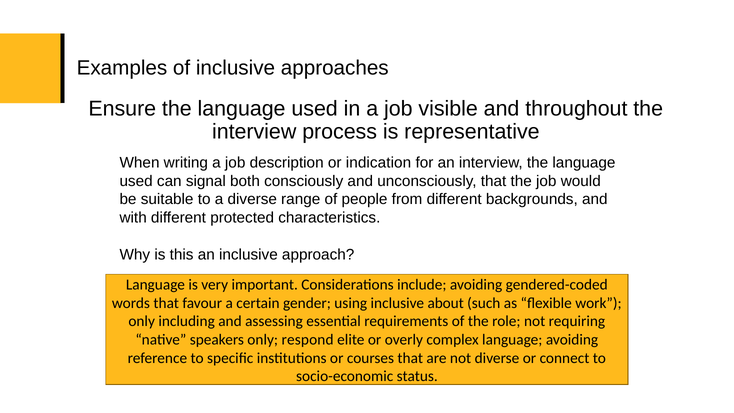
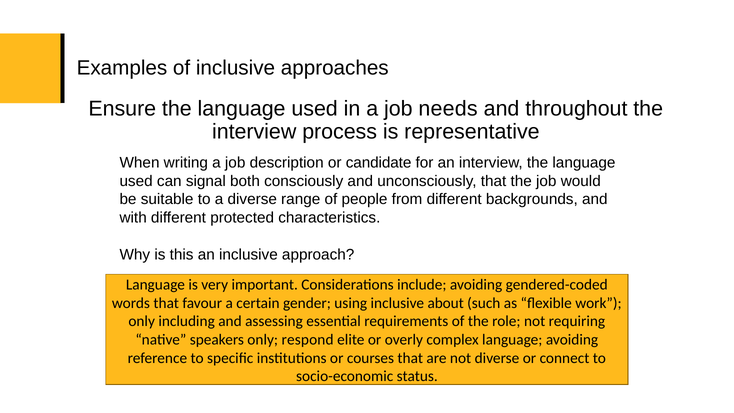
visible: visible -> needs
indication: indication -> candidate
